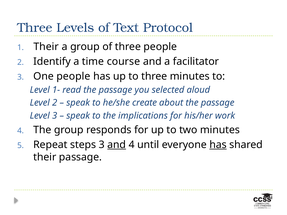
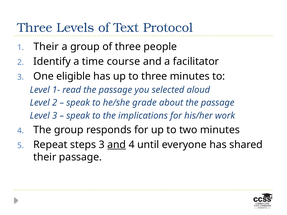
One people: people -> eligible
create: create -> grade
has at (218, 145) underline: present -> none
